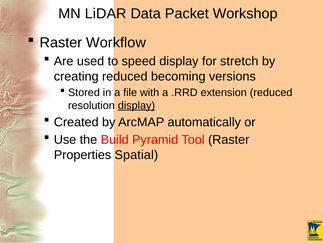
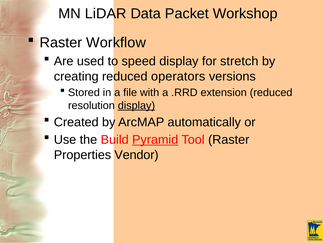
becoming: becoming -> operators
Pyramid underline: none -> present
Spatial: Spatial -> Vendor
